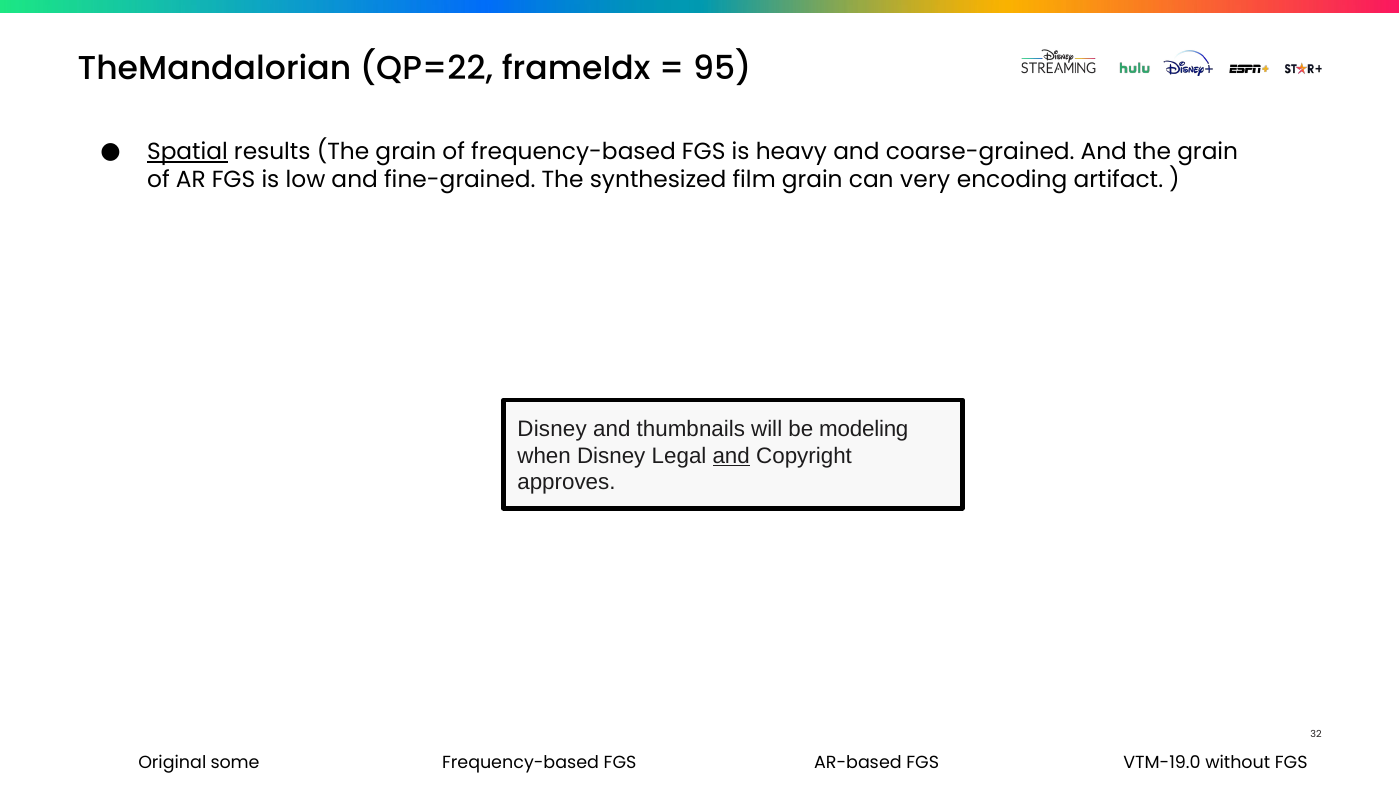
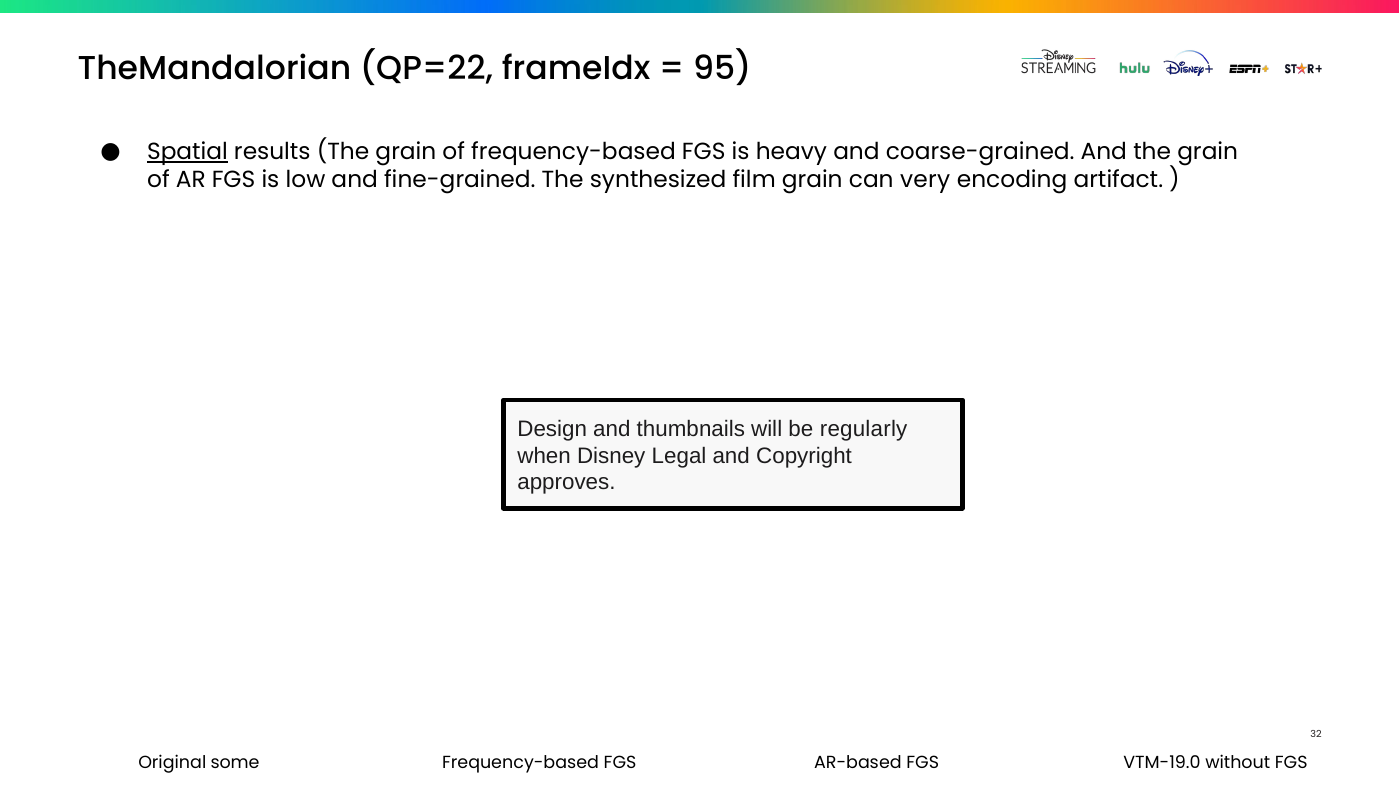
Disney at (552, 429): Disney -> Design
modeling: modeling -> regularly
and at (731, 456) underline: present -> none
